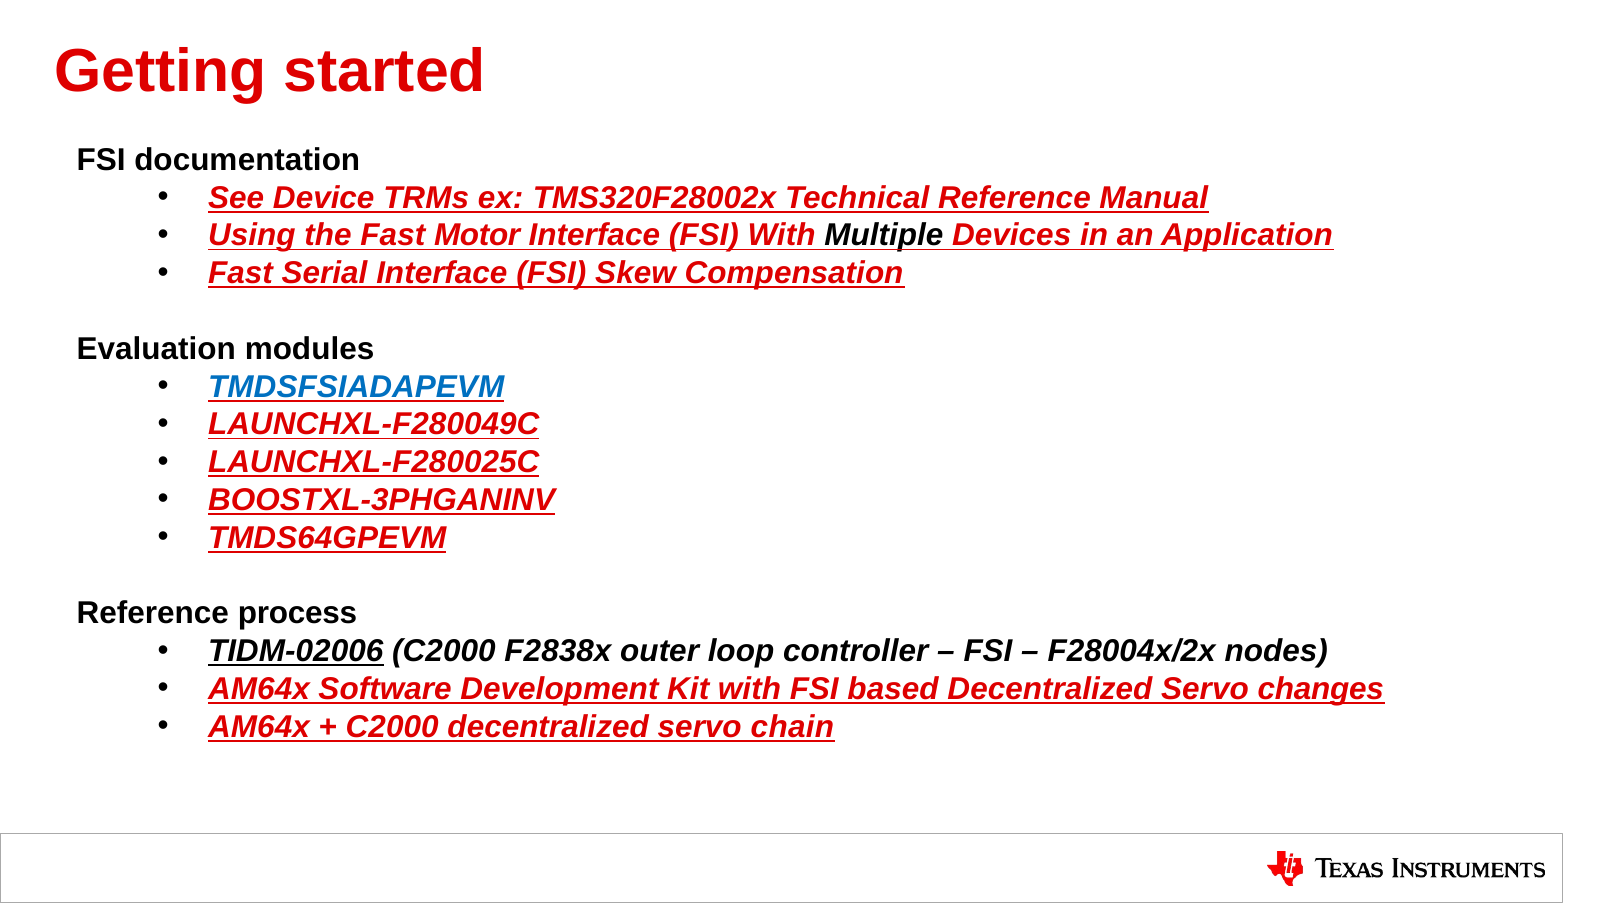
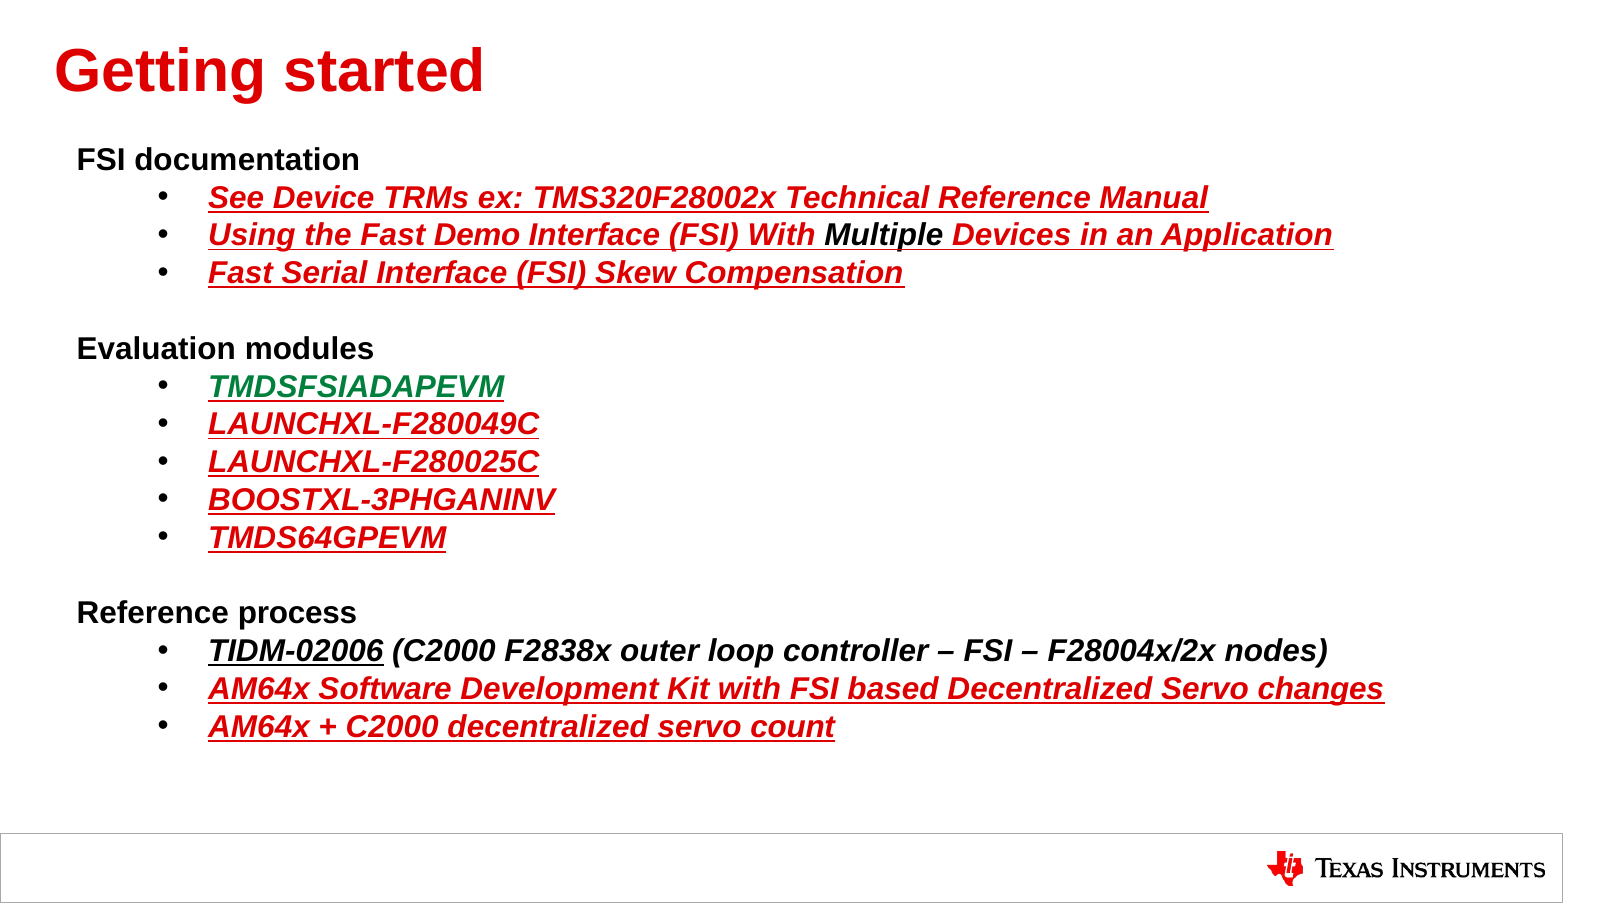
Motor: Motor -> Demo
TMDSFSIADAPEVM colour: blue -> green
chain: chain -> count
